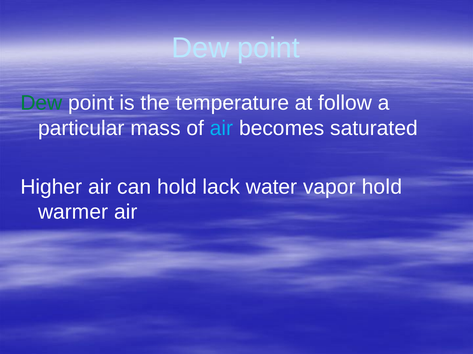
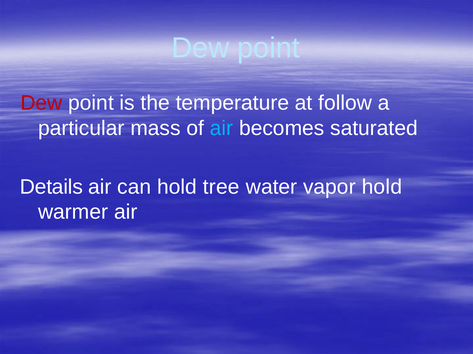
Dew at (41, 103) colour: green -> red
Higher: Higher -> Details
lack: lack -> tree
